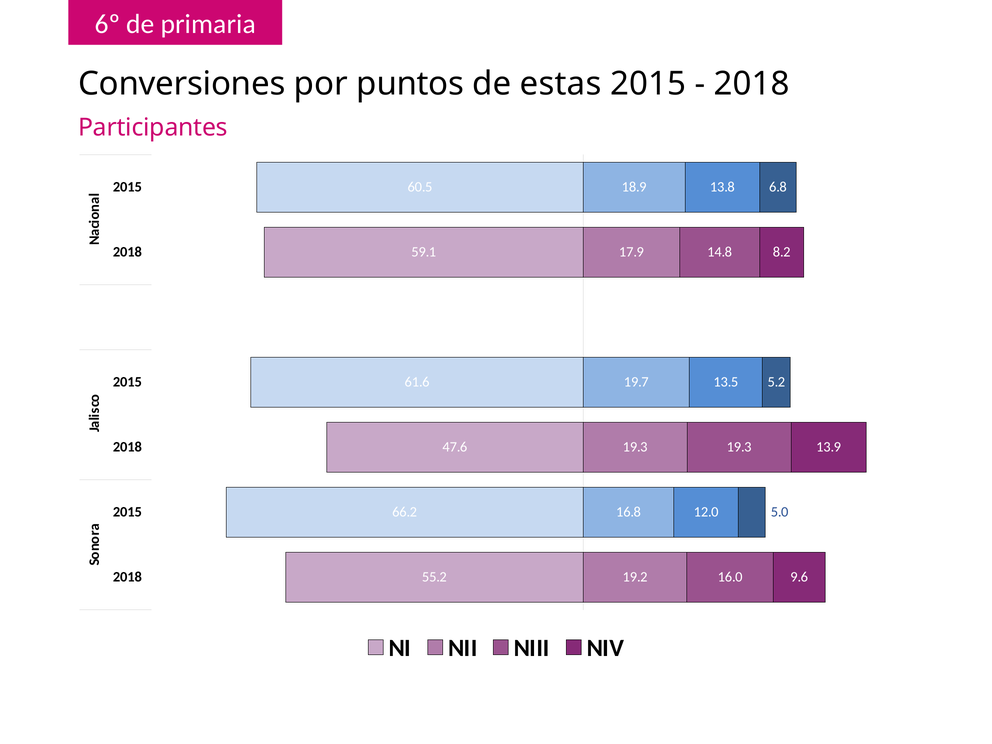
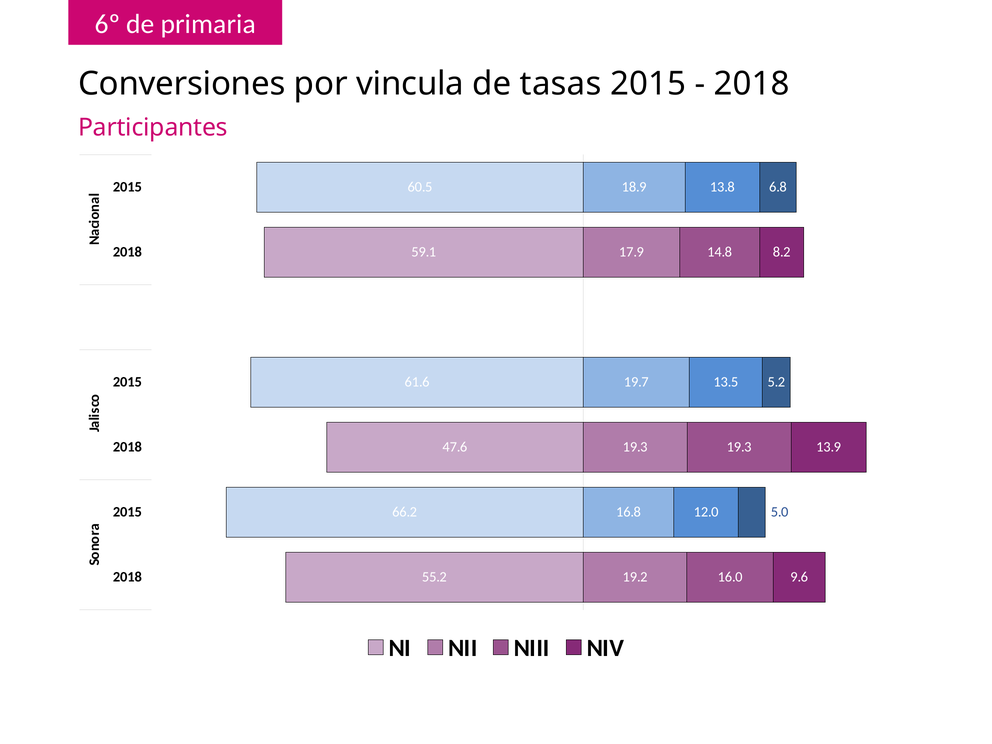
puntos: puntos -> vincula
estas: estas -> tasas
